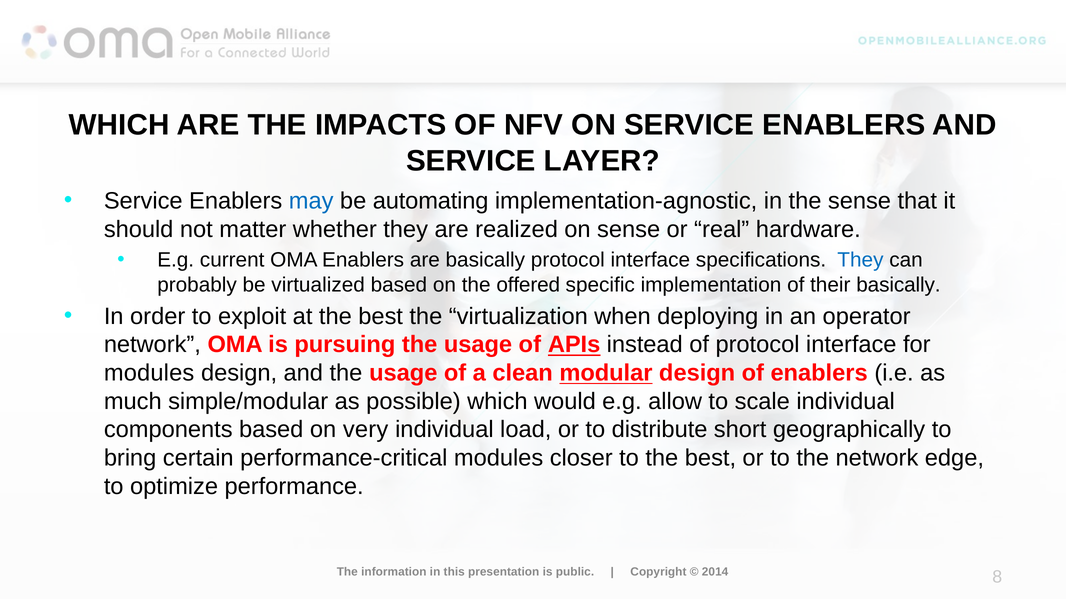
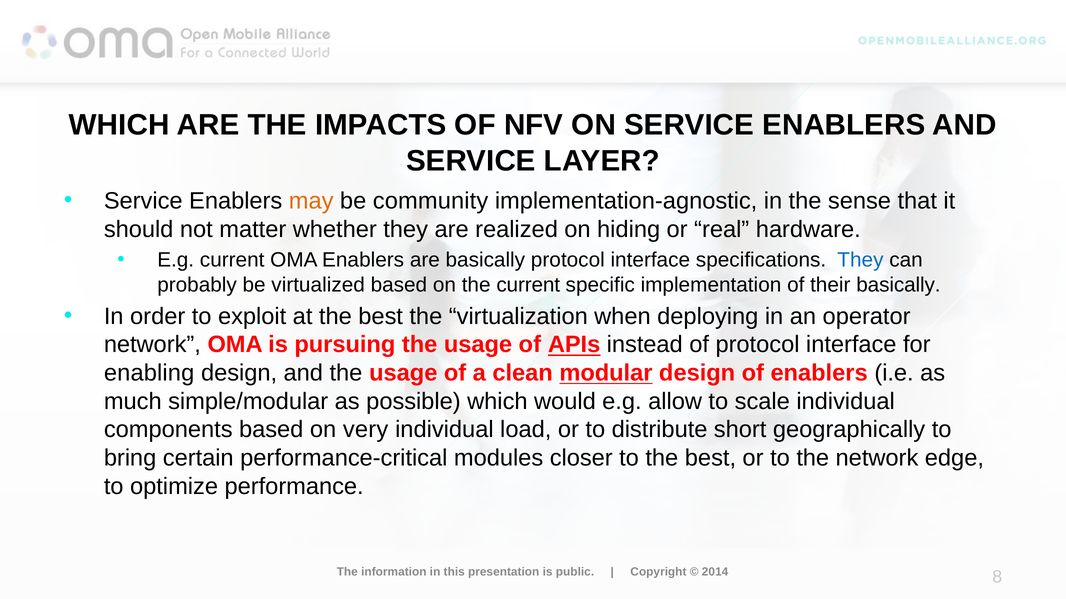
may colour: blue -> orange
automating: automating -> community
on sense: sense -> hiding
the offered: offered -> current
modules at (149, 373): modules -> enabling
